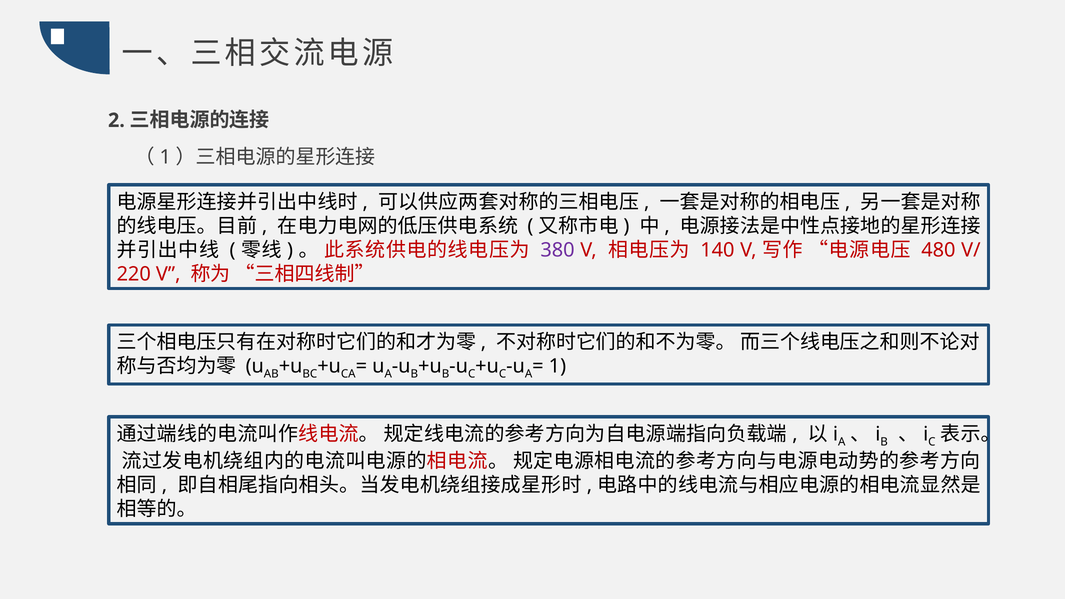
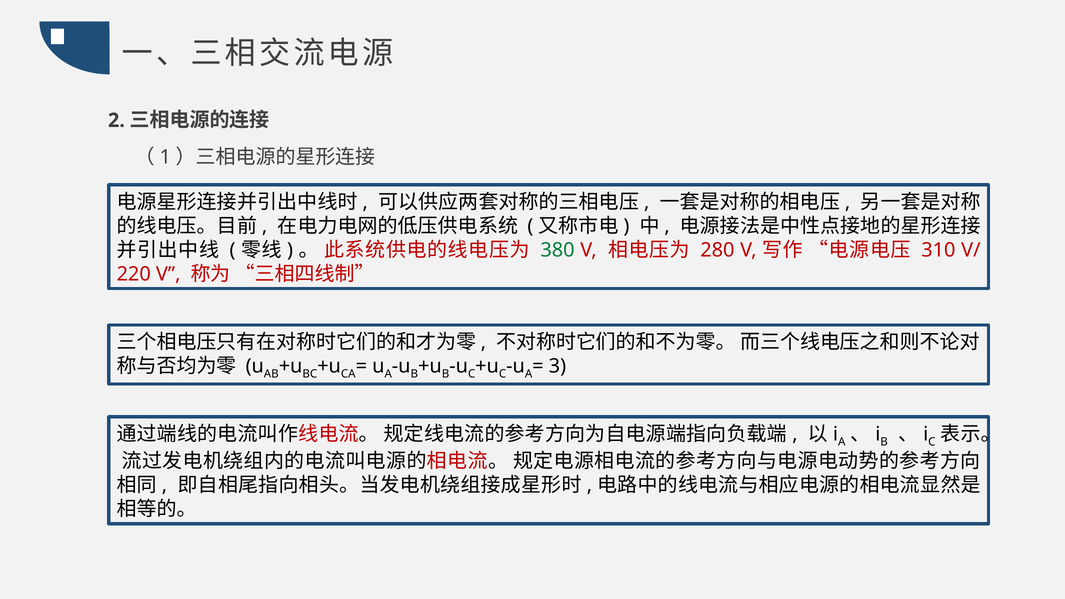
380 colour: purple -> green
140: 140 -> 280
480: 480 -> 310
1: 1 -> 3
